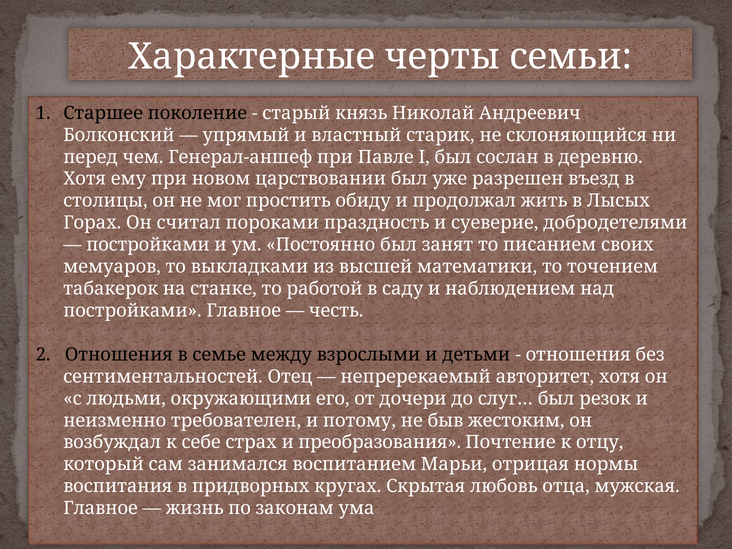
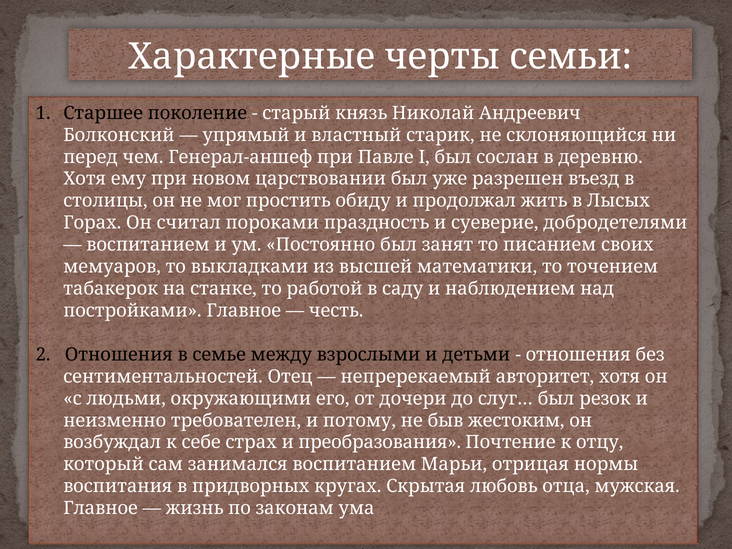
постройками at (148, 245): постройками -> воспитанием
